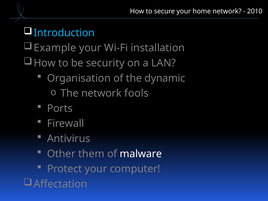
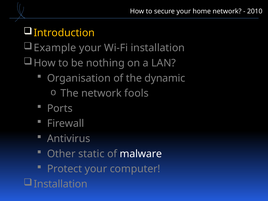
Introduction colour: light blue -> yellow
security: security -> nothing
them: them -> static
Affectation at (61, 184): Affectation -> Installation
